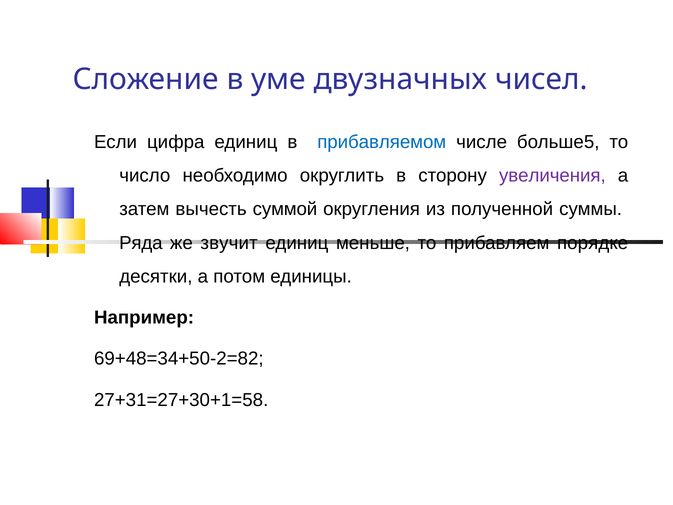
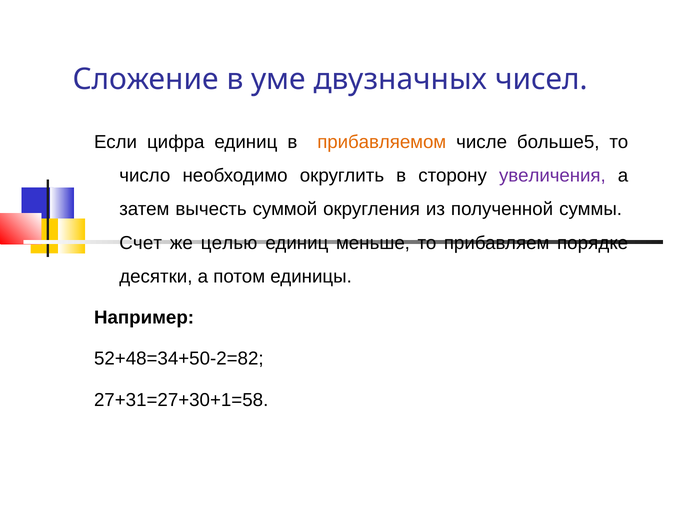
прибавляемом colour: blue -> orange
Ряда: Ряда -> Счет
звучит: звучит -> целью
69+48=34+50-2=82: 69+48=34+50-2=82 -> 52+48=34+50-2=82
